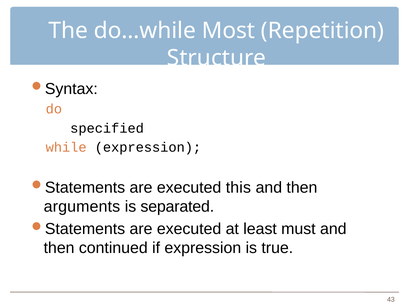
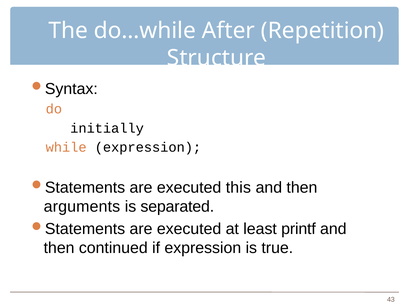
Most: Most -> After
specified: specified -> initially
must: must -> printf
